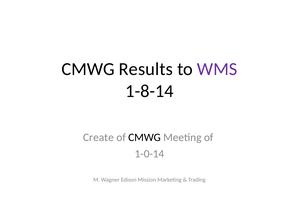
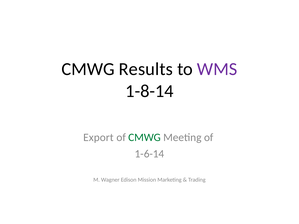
Create: Create -> Export
CMWG at (145, 138) colour: black -> green
1-0-14: 1-0-14 -> 1-6-14
